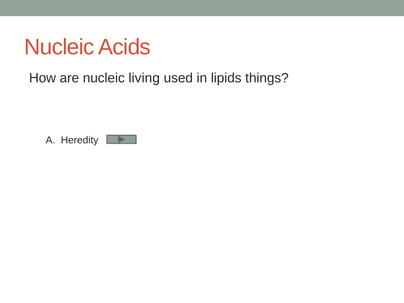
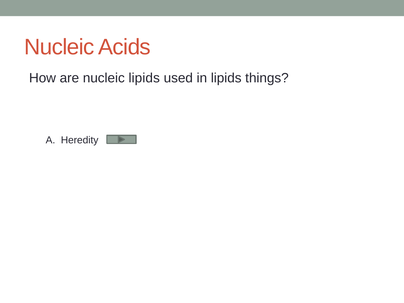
nucleic living: living -> lipids
